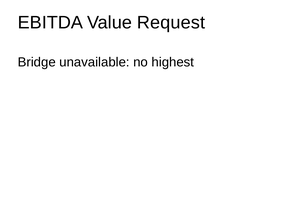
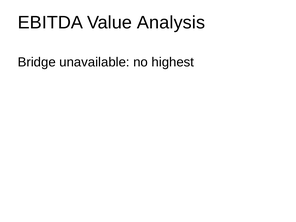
Request: Request -> Analysis
